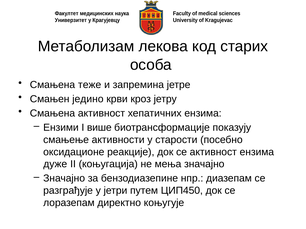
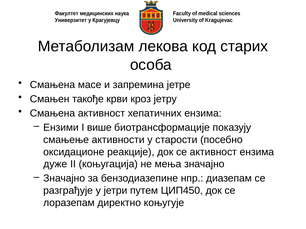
теже: теже -> масе
једино: једино -> такође
